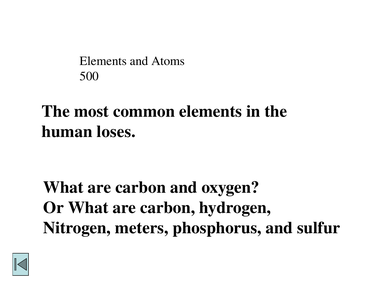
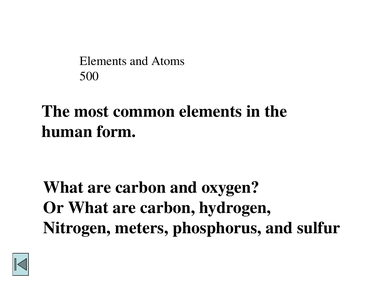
loses: loses -> form
